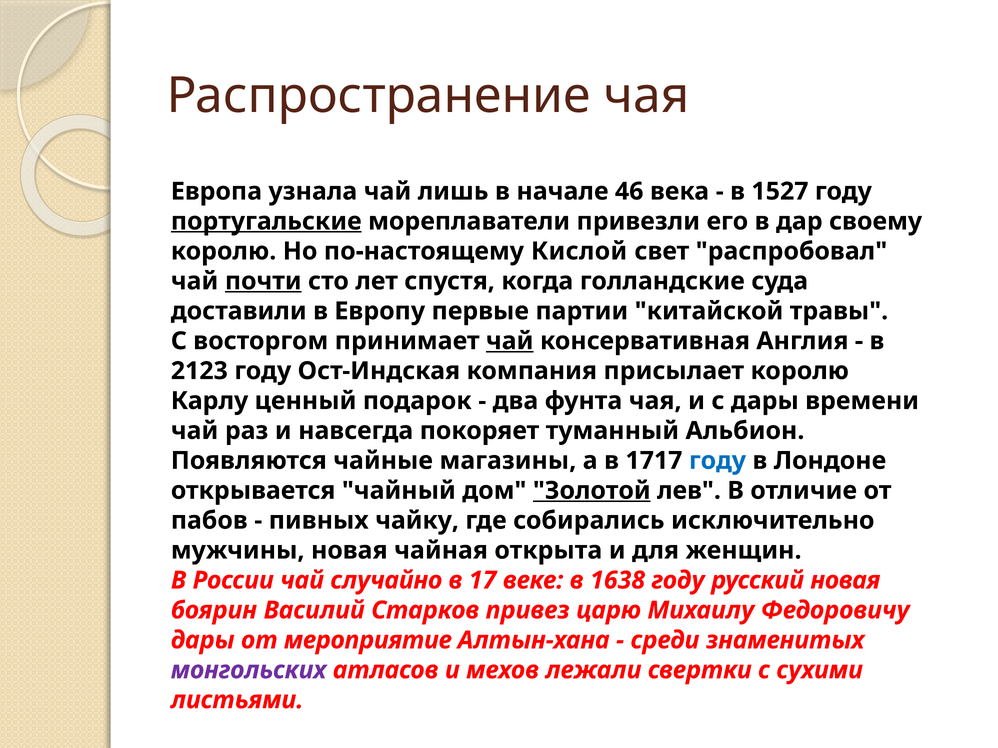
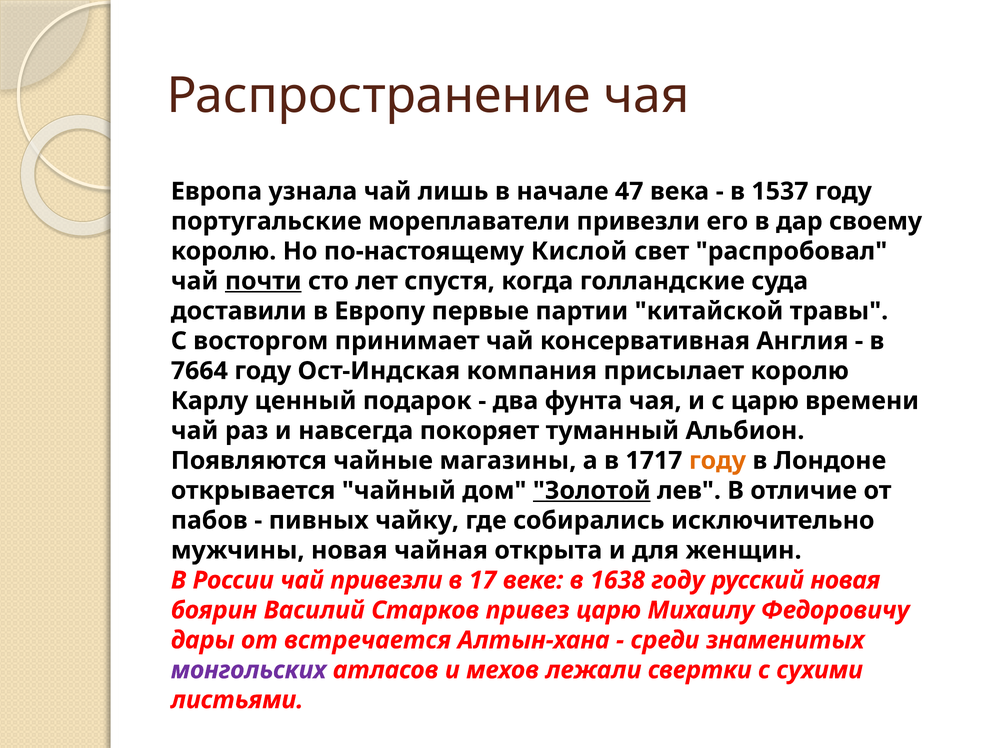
46: 46 -> 47
1527: 1527 -> 1537
португальские underline: present -> none
чай at (510, 341) underline: present -> none
2123: 2123 -> 7664
с дары: дары -> царю
году at (717, 461) colour: blue -> orange
чай случайно: случайно -> привезли
мероприятие: мероприятие -> встречается
